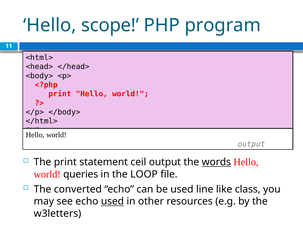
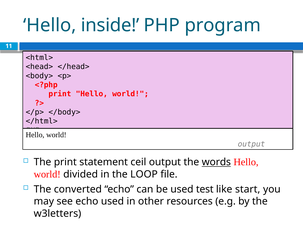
scope: scope -> inside
queries: queries -> divided
line: line -> test
class: class -> start
used at (112, 202) underline: present -> none
